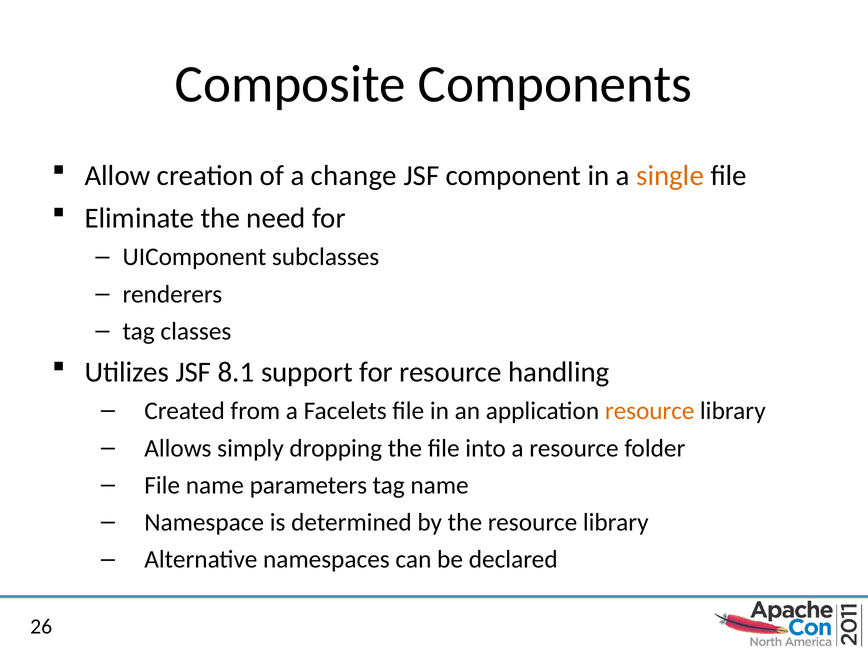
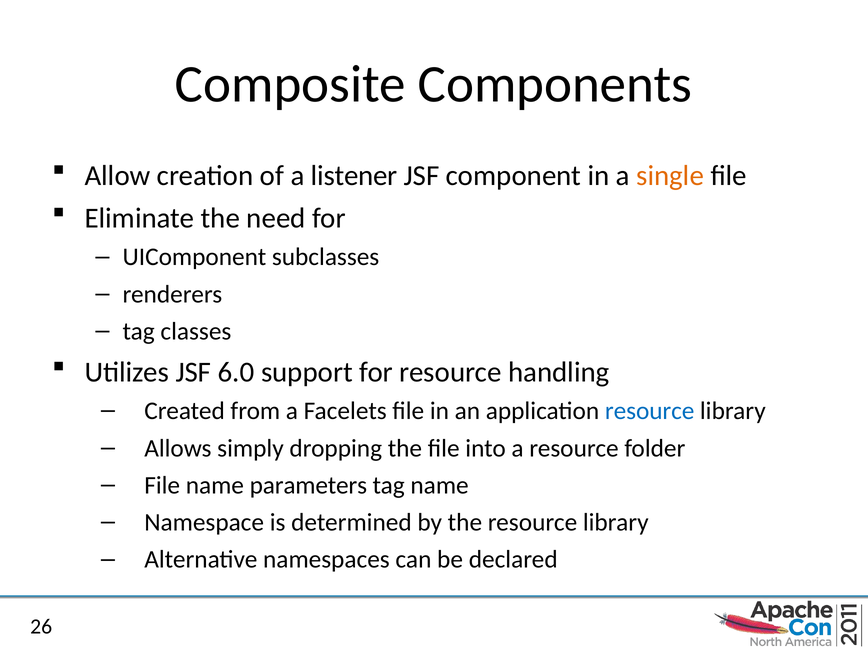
change: change -> listener
8.1: 8.1 -> 6.0
resource at (650, 411) colour: orange -> blue
